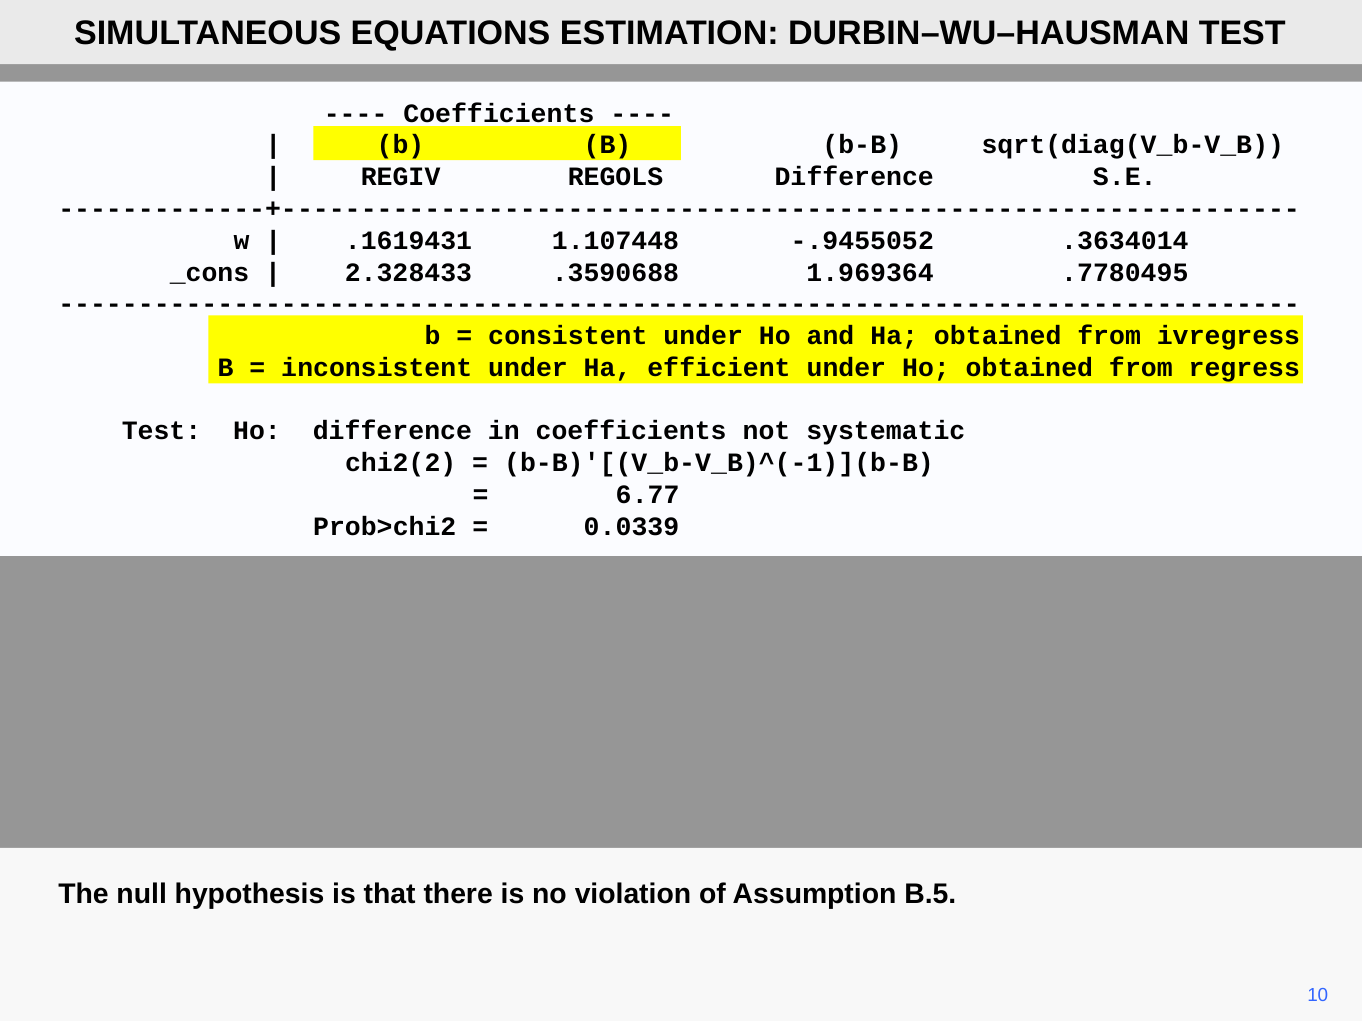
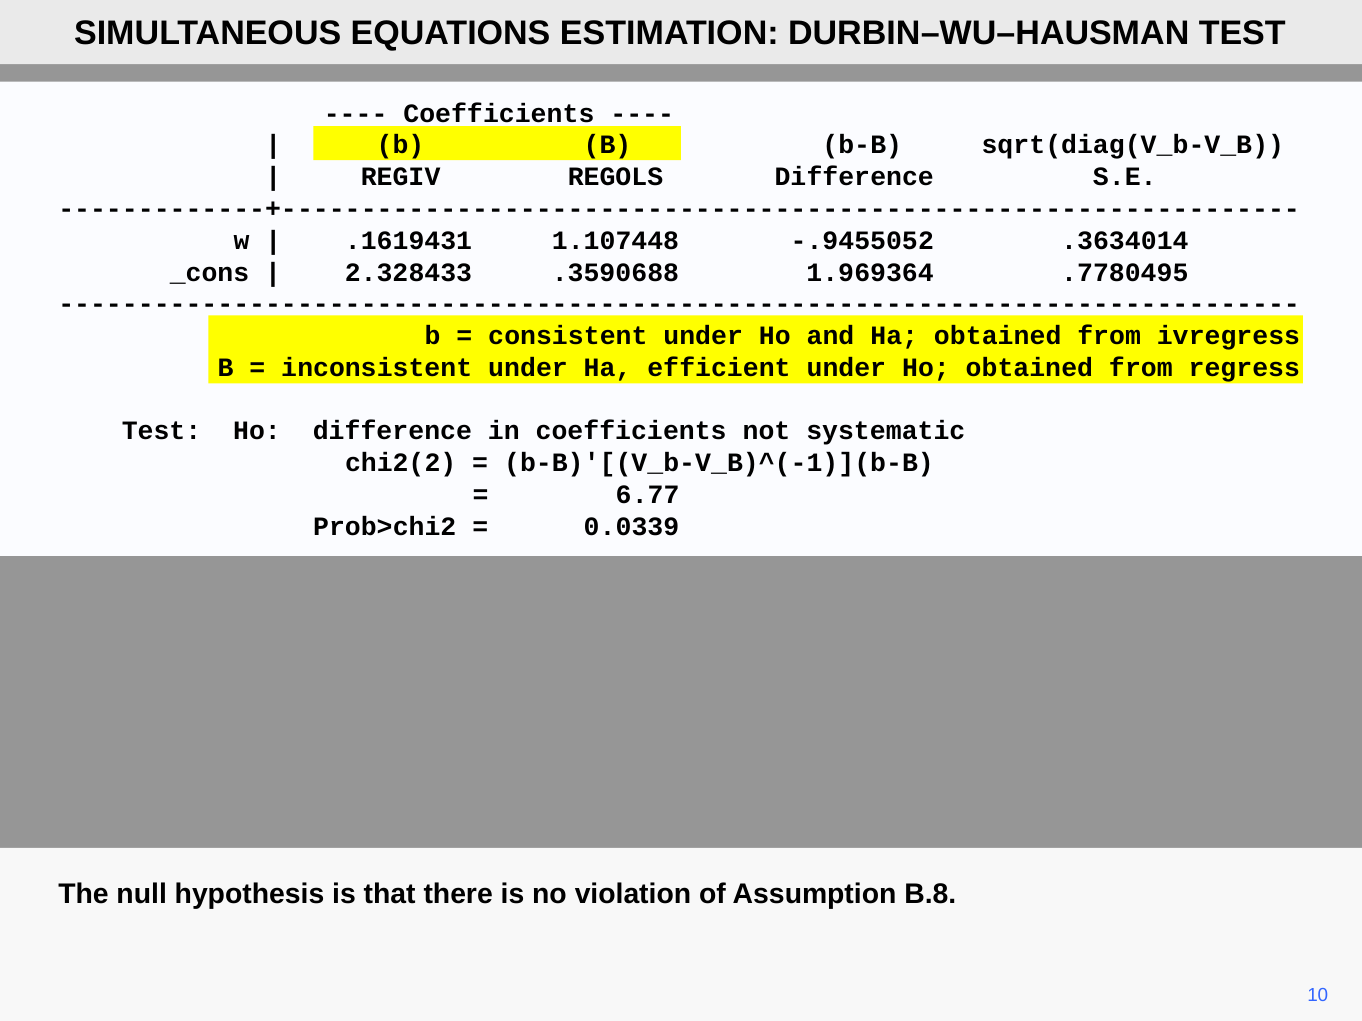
B.5: B.5 -> B.8
